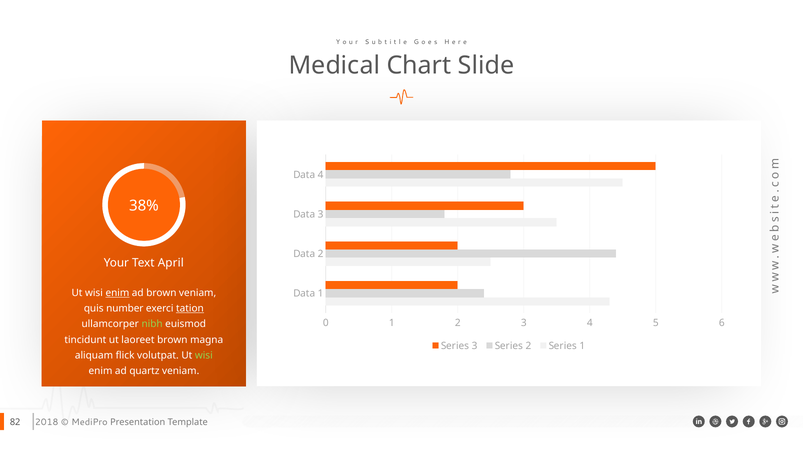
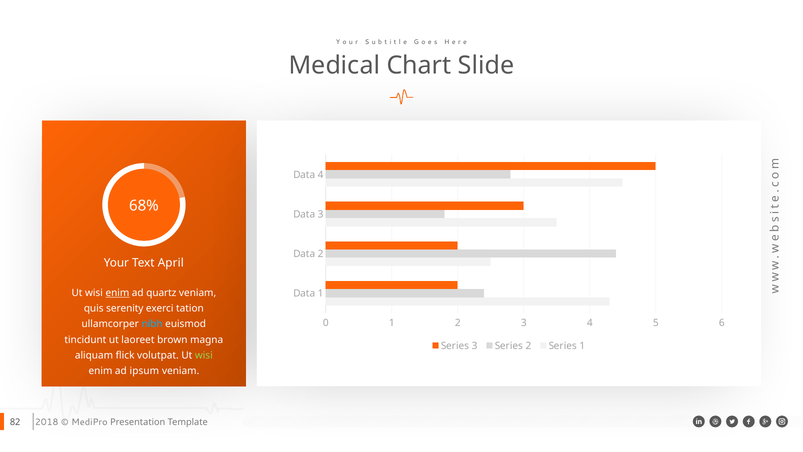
38%: 38% -> 68%
ad brown: brown -> quartz
number: number -> serenity
tation underline: present -> none
nibh colour: light green -> light blue
quartz: quartz -> ipsum
